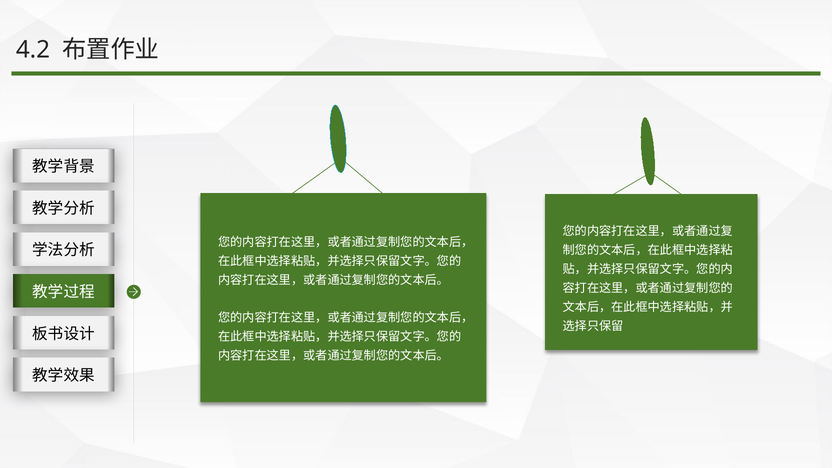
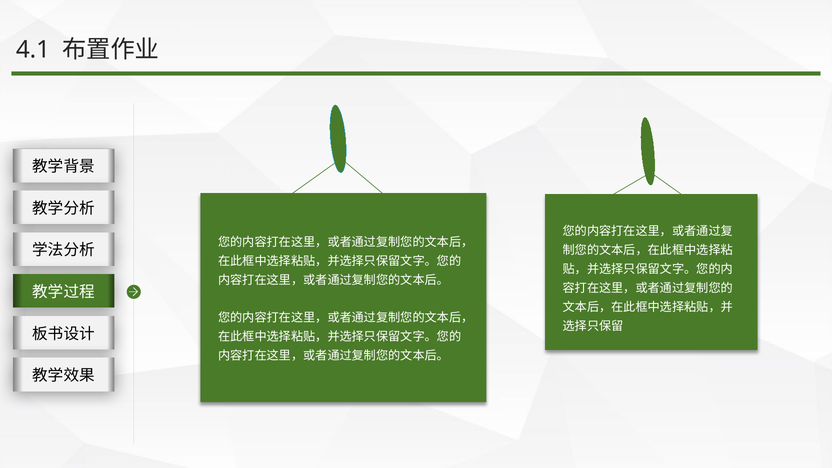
4.2: 4.2 -> 4.1
